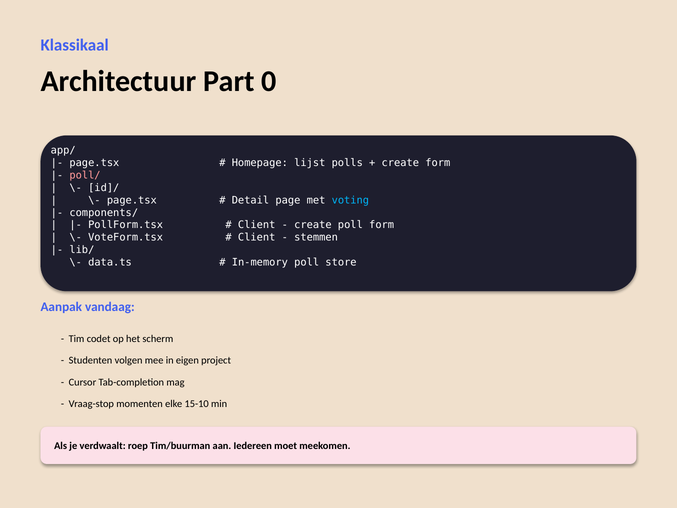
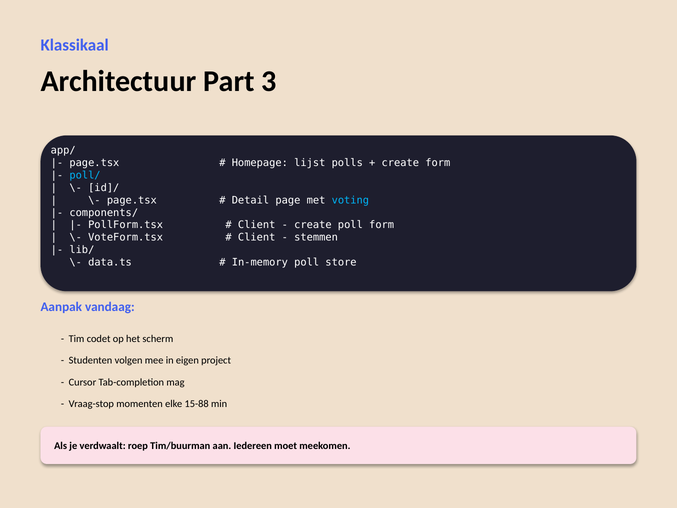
0: 0 -> 3
poll/ colour: pink -> light blue
15-10: 15-10 -> 15-88
